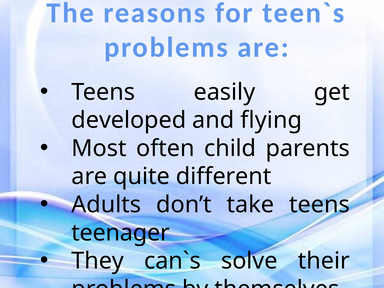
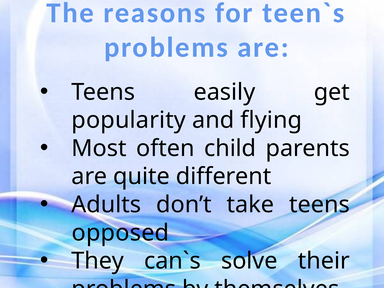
developed: developed -> popularity
teenager: teenager -> opposed
